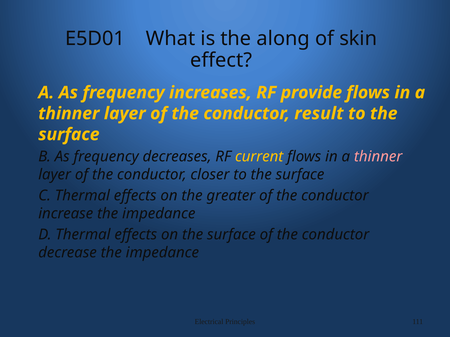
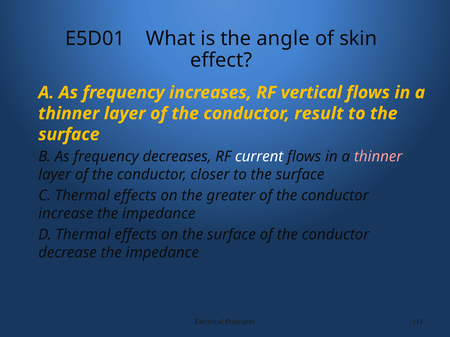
along: along -> angle
provide: provide -> vertical
current colour: yellow -> white
